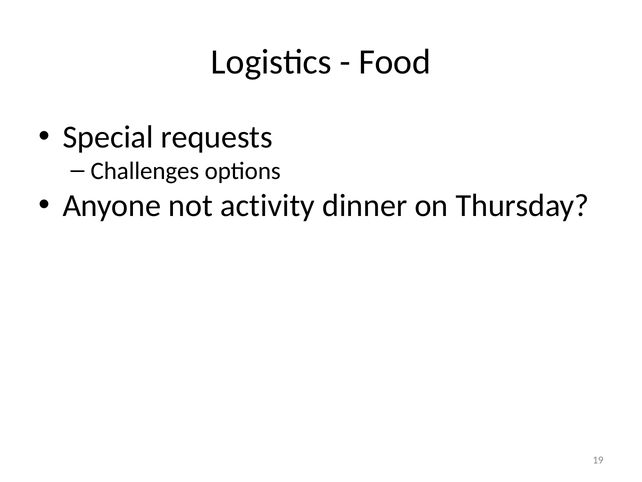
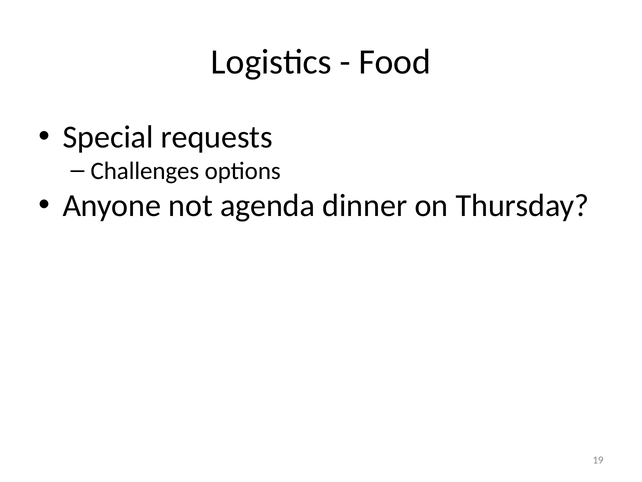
activity: activity -> agenda
